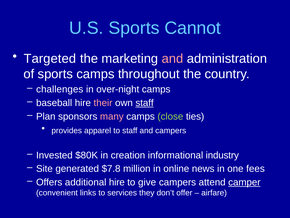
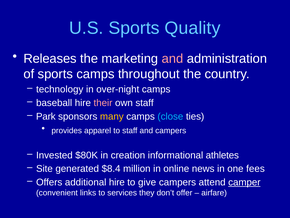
Cannot: Cannot -> Quality
Targeted: Targeted -> Releases
challenges: challenges -> technology
staff at (145, 103) underline: present -> none
Plan: Plan -> Park
many colour: pink -> yellow
close colour: light green -> light blue
industry: industry -> athletes
$7.8: $7.8 -> $8.4
